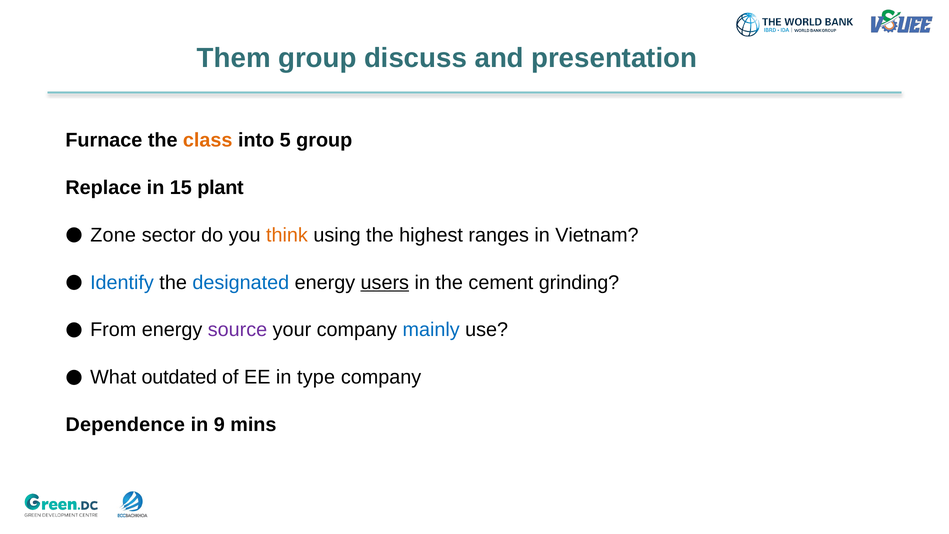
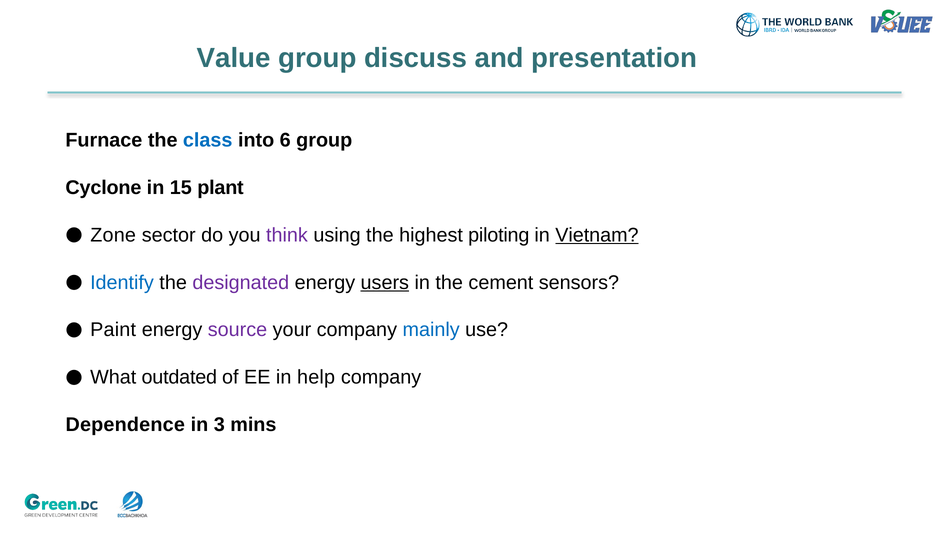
Them: Them -> Value
class colour: orange -> blue
5: 5 -> 6
Replace: Replace -> Cyclone
think colour: orange -> purple
ranges: ranges -> piloting
Vietnam underline: none -> present
designated colour: blue -> purple
grinding: grinding -> sensors
From: From -> Paint
type: type -> help
9: 9 -> 3
